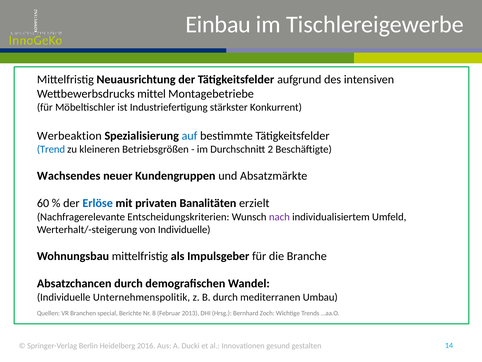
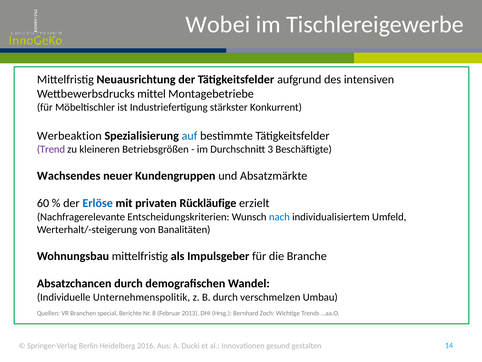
Einbau: Einbau -> Wobei
Trend colour: blue -> purple
2: 2 -> 3
Banalitäten: Banalitäten -> Rückläufige
nach colour: purple -> blue
von Individuelle: Individuelle -> Banalitäten
mediterranen: mediterranen -> verschmelzen
